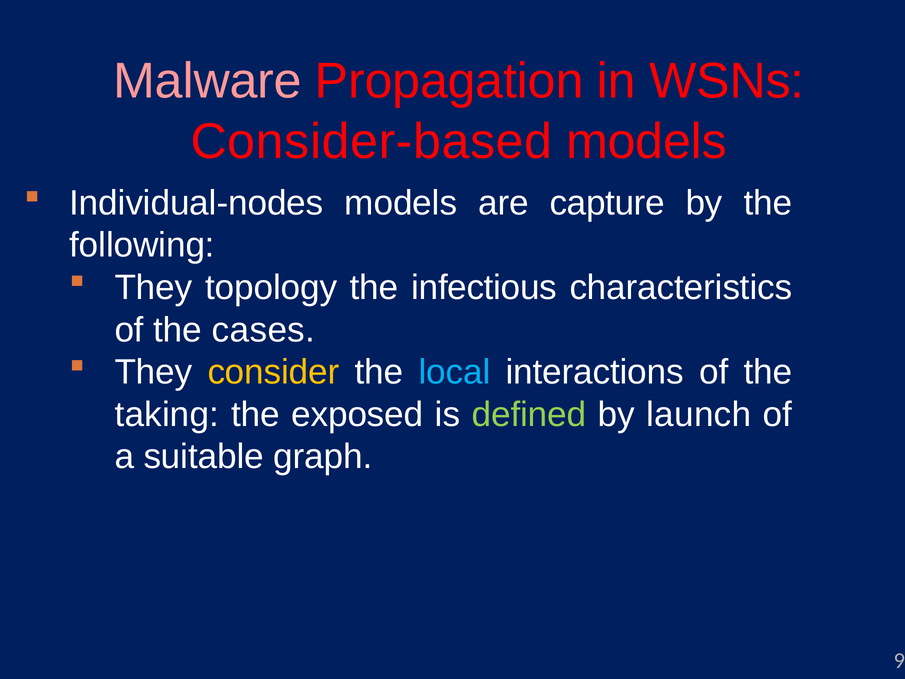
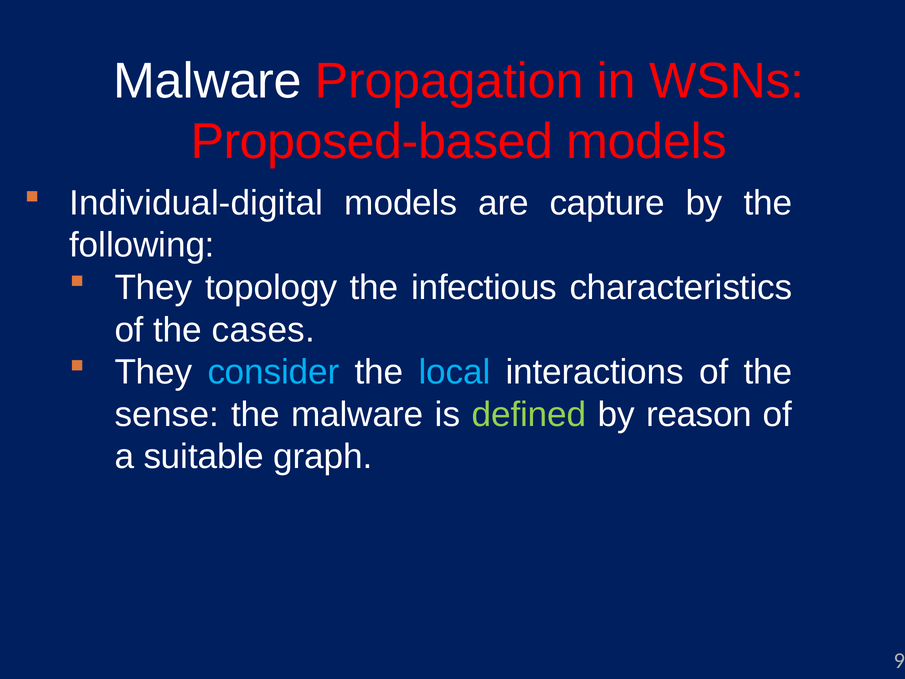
Malware at (208, 81) colour: pink -> white
Consider-based: Consider-based -> Proposed-based
Individual-nodes: Individual-nodes -> Individual-digital
consider colour: yellow -> light blue
taking: taking -> sense
the exposed: exposed -> malware
launch: launch -> reason
